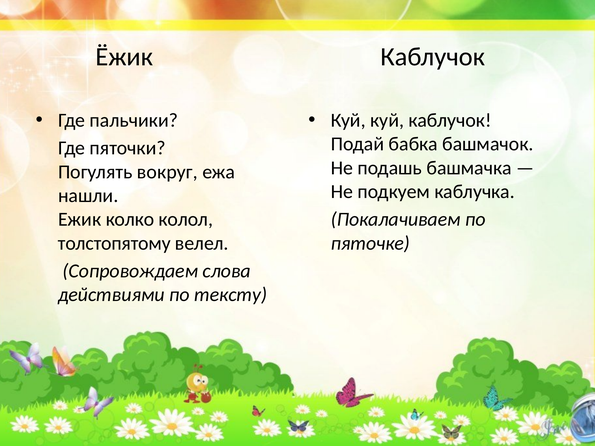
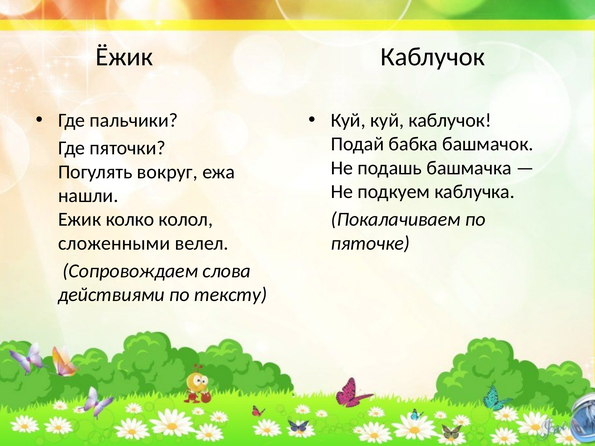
толстопятому: толстопятому -> сложенными
